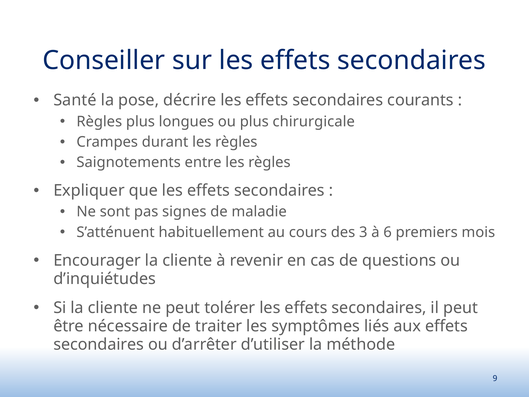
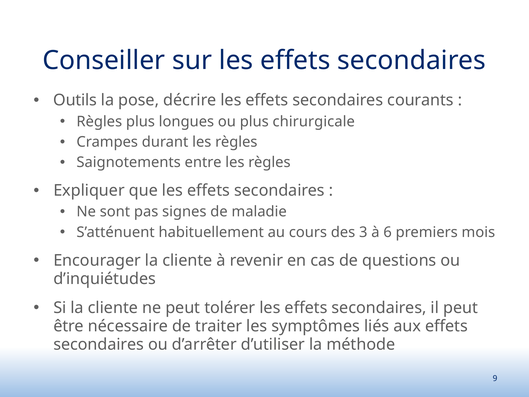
Santé: Santé -> Outils
